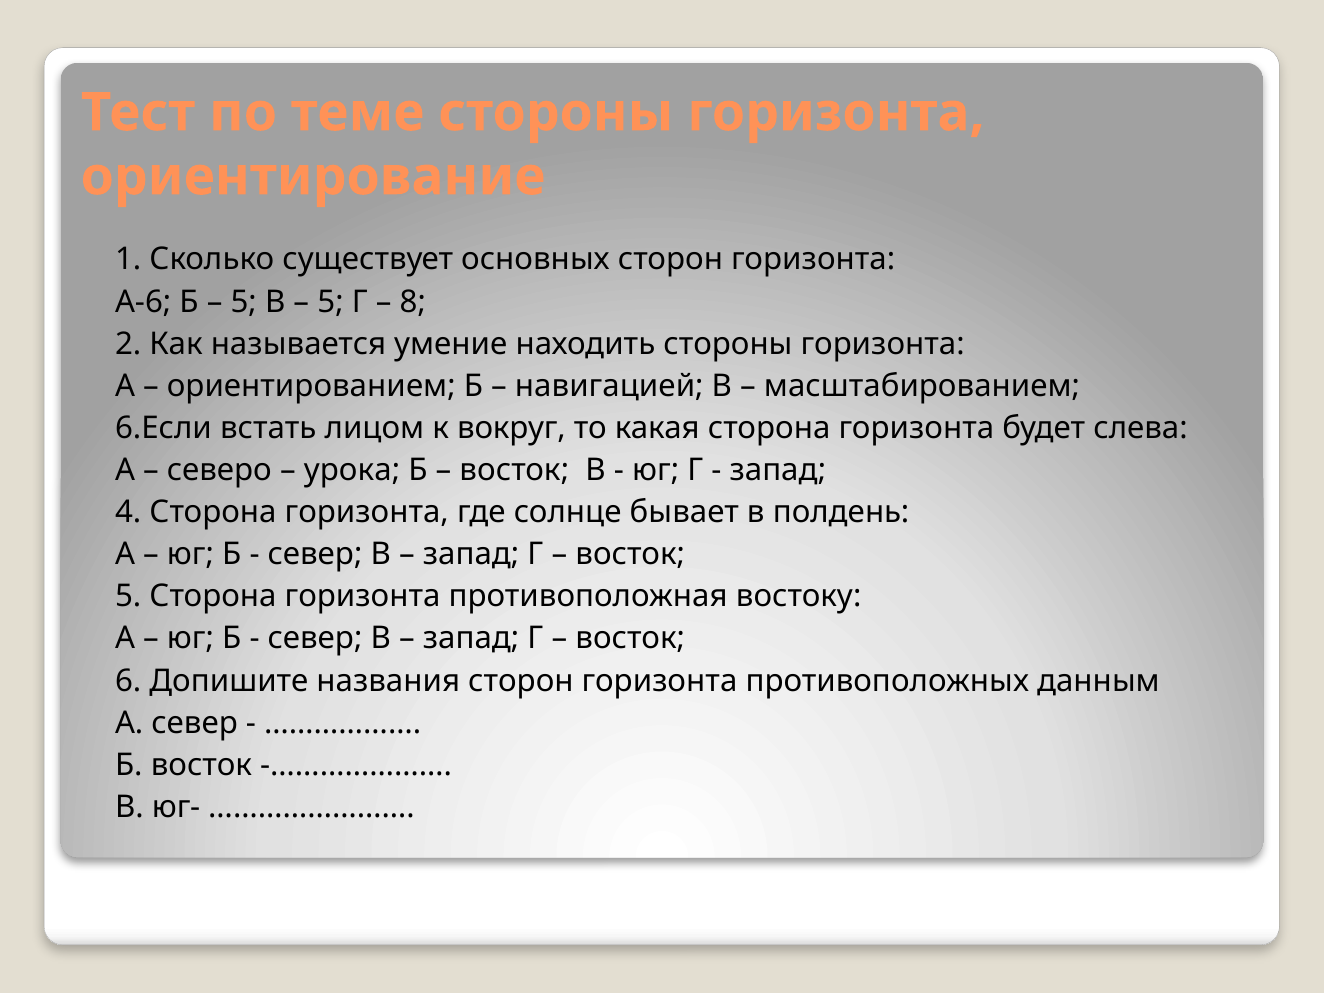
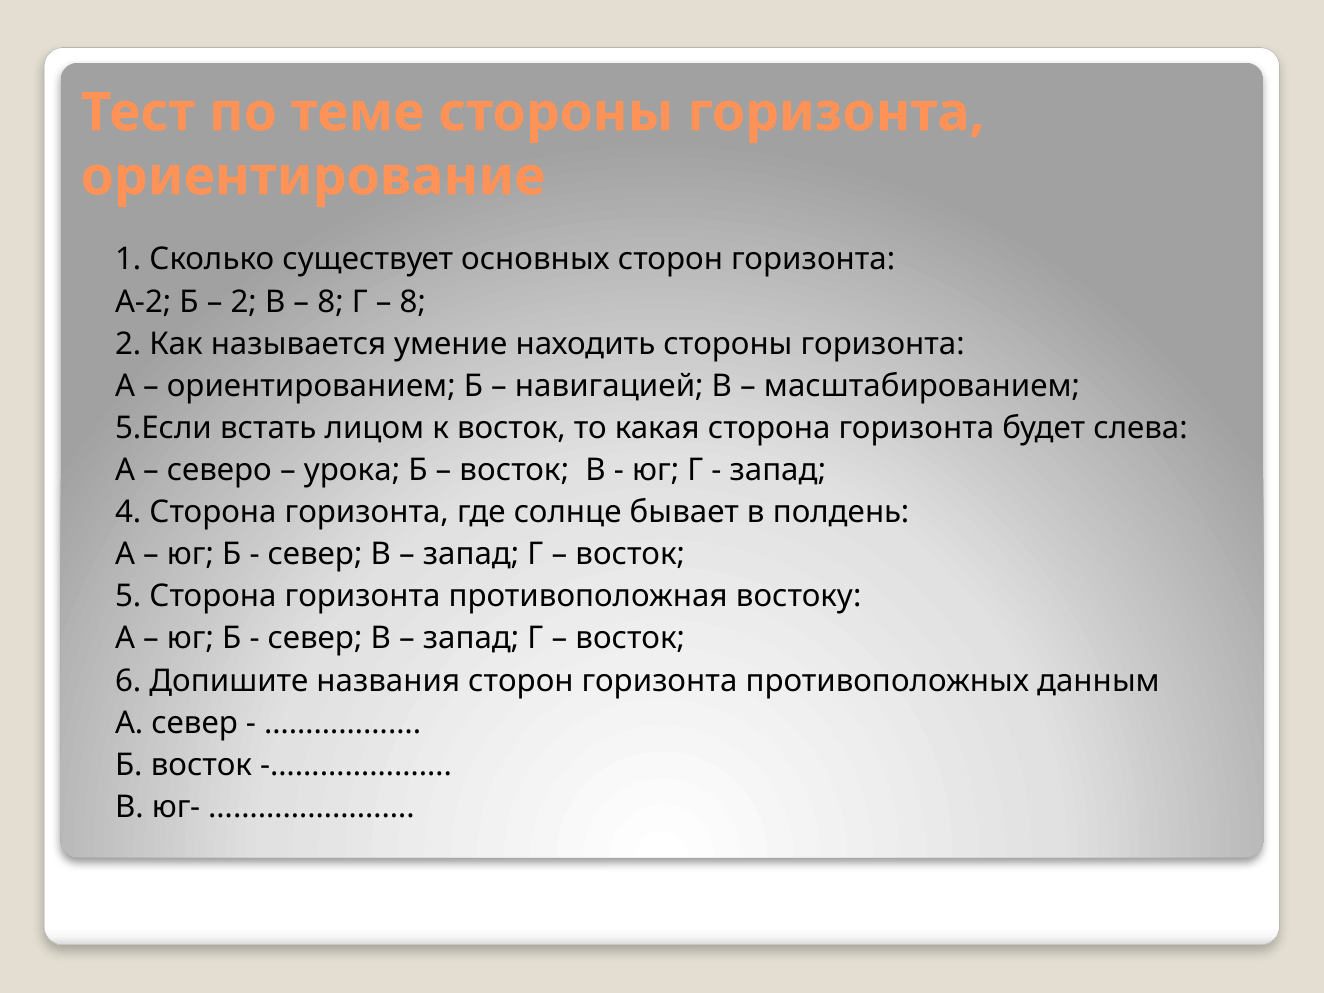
А-6: А-6 -> А-2
5 at (244, 302): 5 -> 2
5 at (330, 302): 5 -> 8
6.Если: 6.Если -> 5.Если
к вокруг: вокруг -> восток
